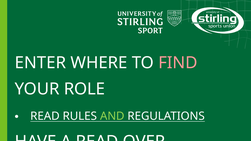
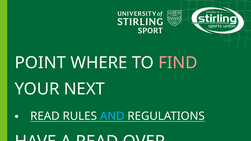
ENTER: ENTER -> POINT
ROLE: ROLE -> NEXT
AND colour: light green -> light blue
